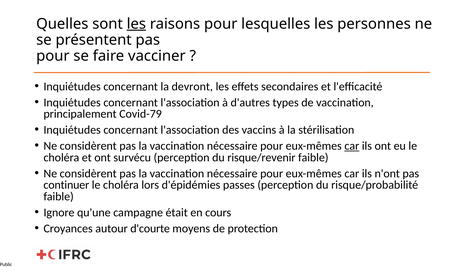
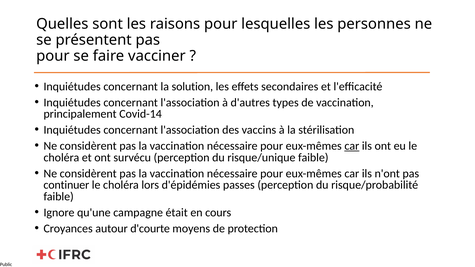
les at (136, 24) underline: present -> none
devront: devront -> solution
Covid-79: Covid-79 -> Covid-14
risque/revenir: risque/revenir -> risque/unique
